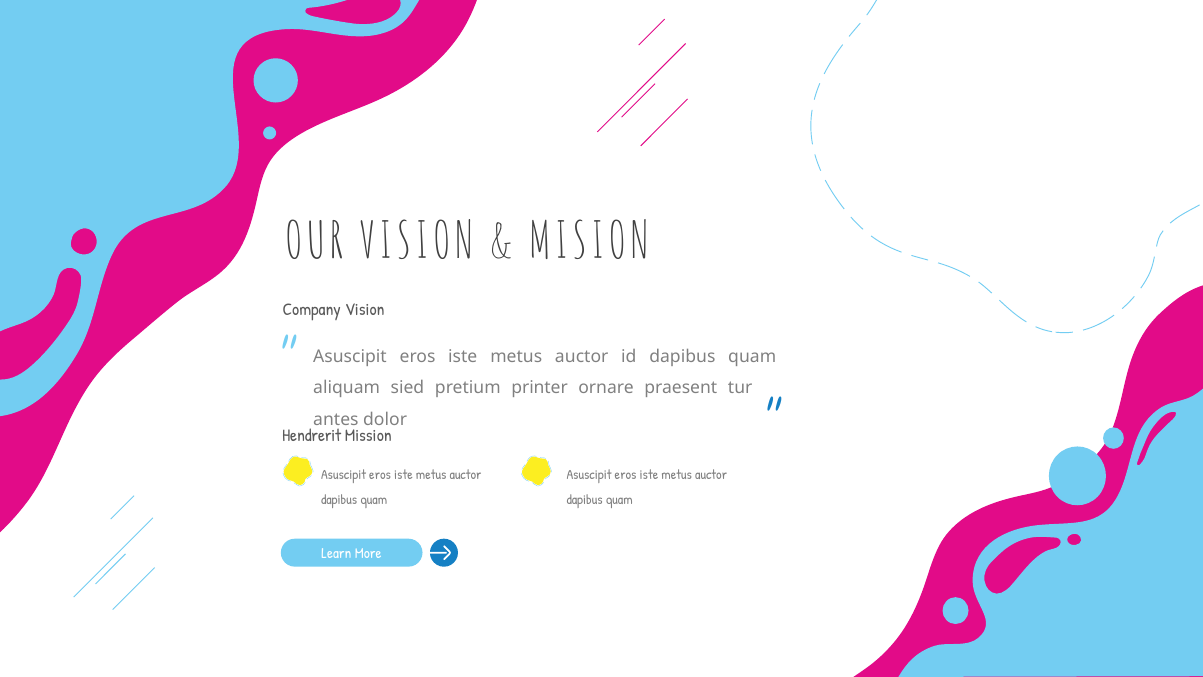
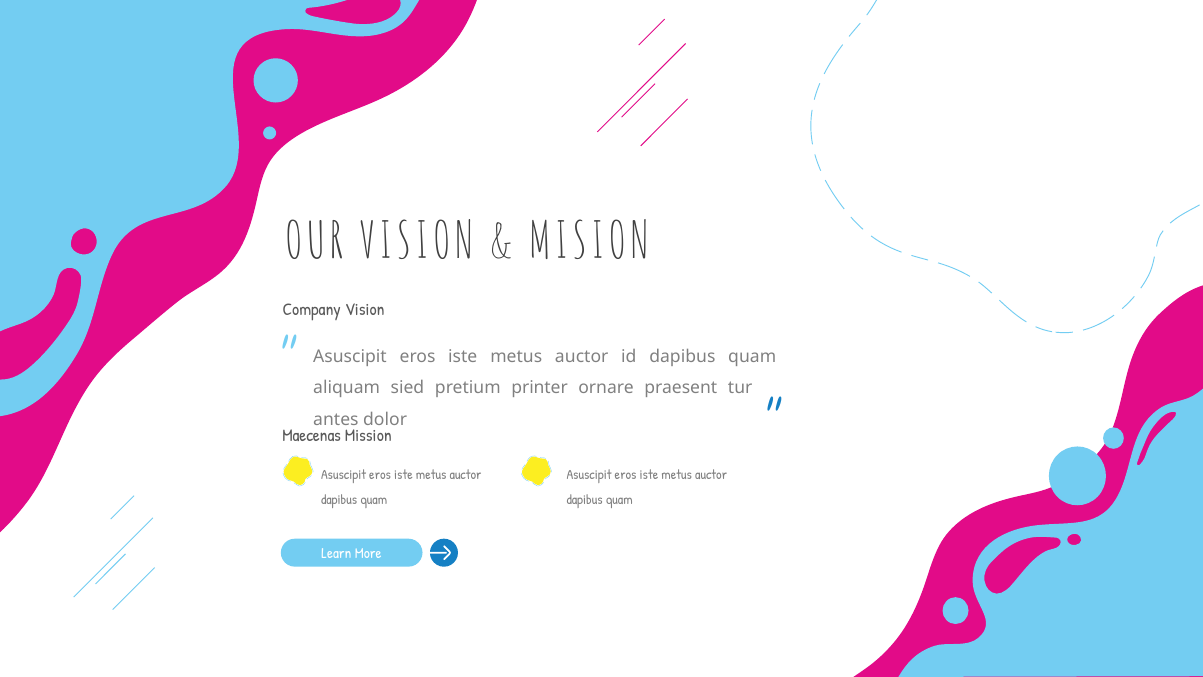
Hendrerit: Hendrerit -> Maecenas
